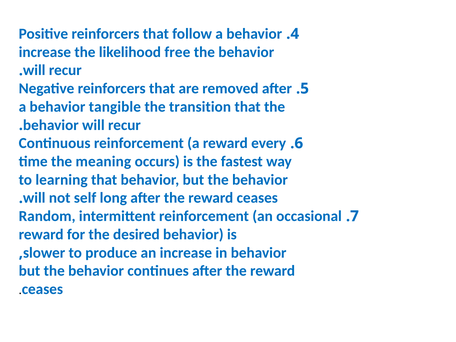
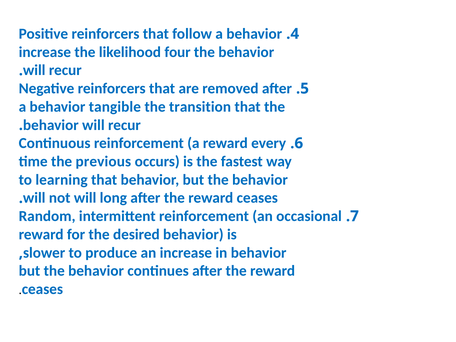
free: free -> four
meaning: meaning -> previous
not self: self -> will
